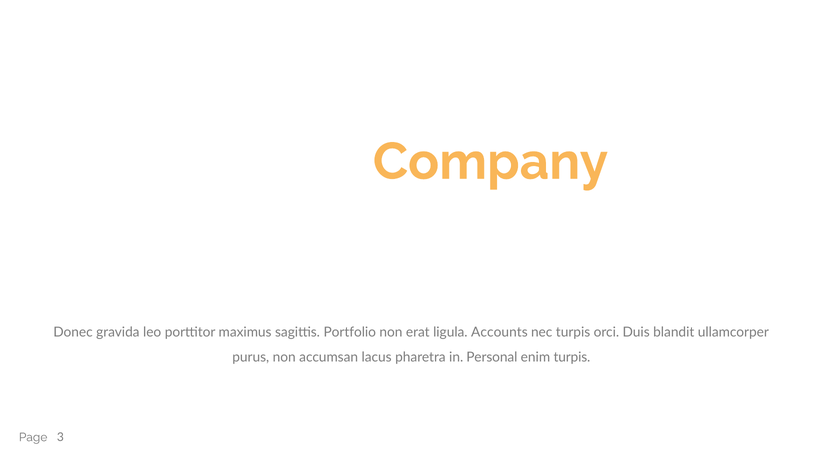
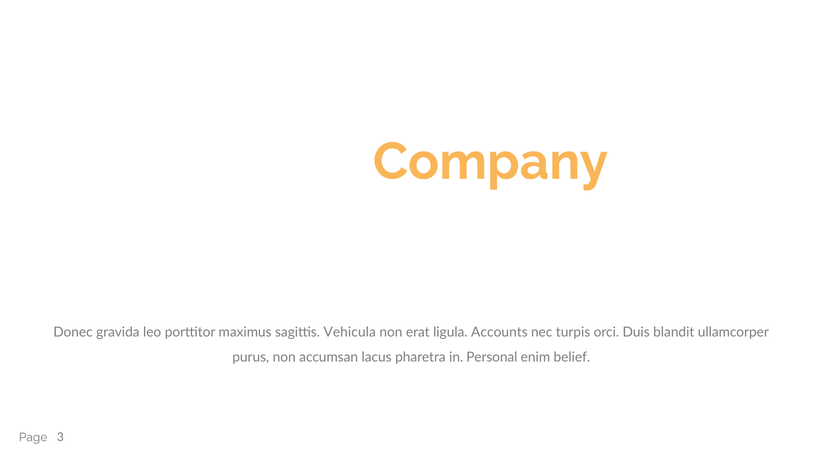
Portfolio: Portfolio -> Vehicula
enim turpis: turpis -> belief
